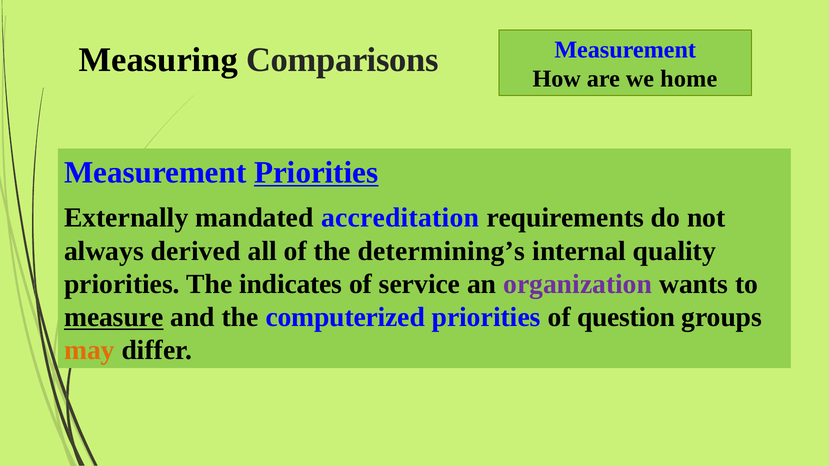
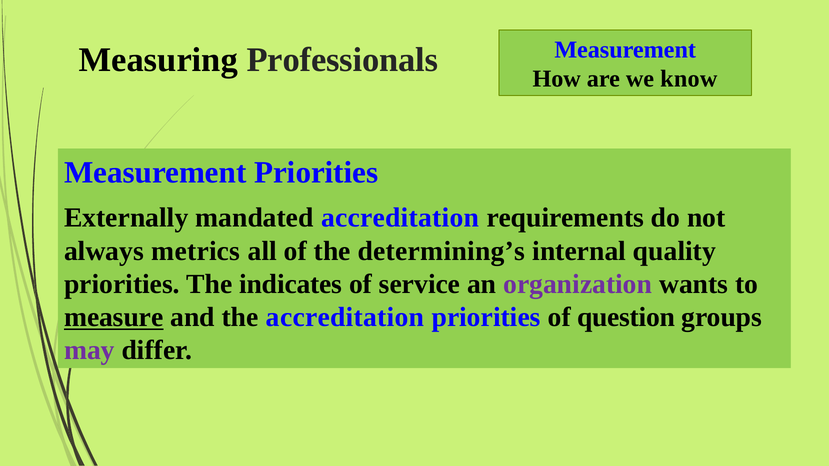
Comparisons: Comparisons -> Professionals
home: home -> know
Priorities at (316, 173) underline: present -> none
derived: derived -> metrics
the computerized: computerized -> accreditation
may colour: orange -> purple
